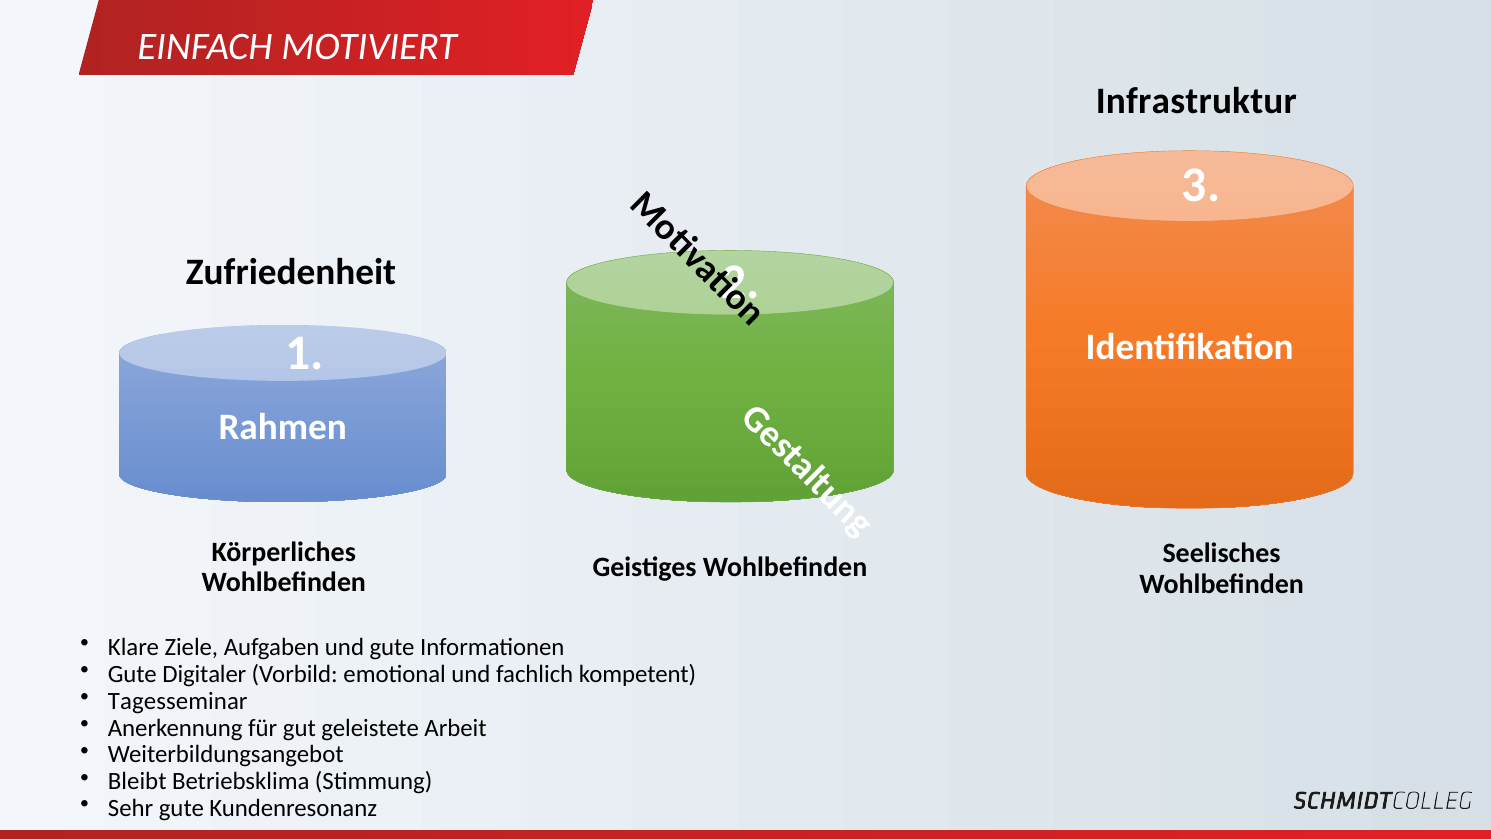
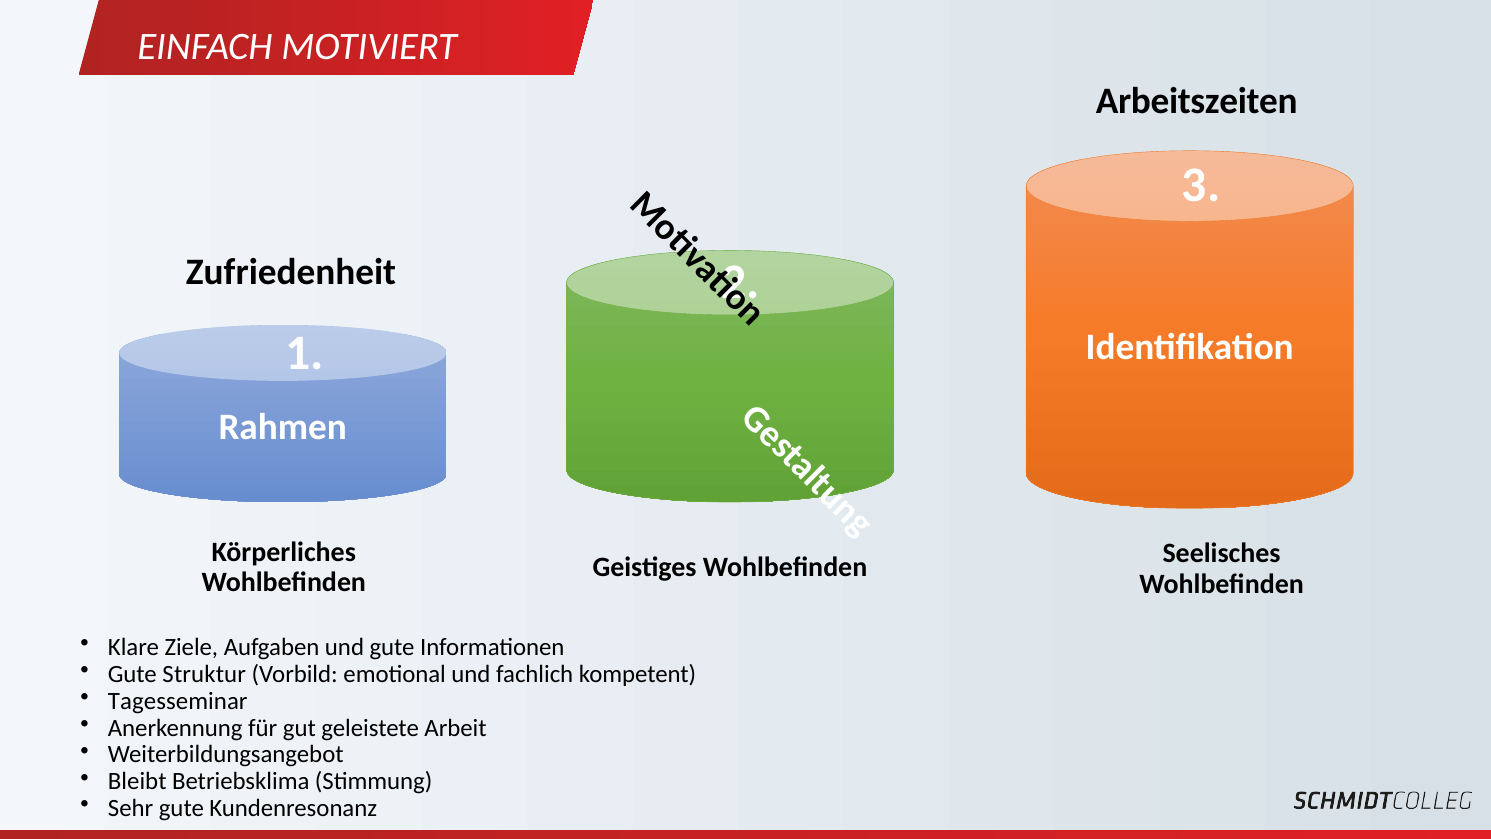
Infrastruktur: Infrastruktur -> Arbeitszeiten
Digitaler: Digitaler -> Struktur
